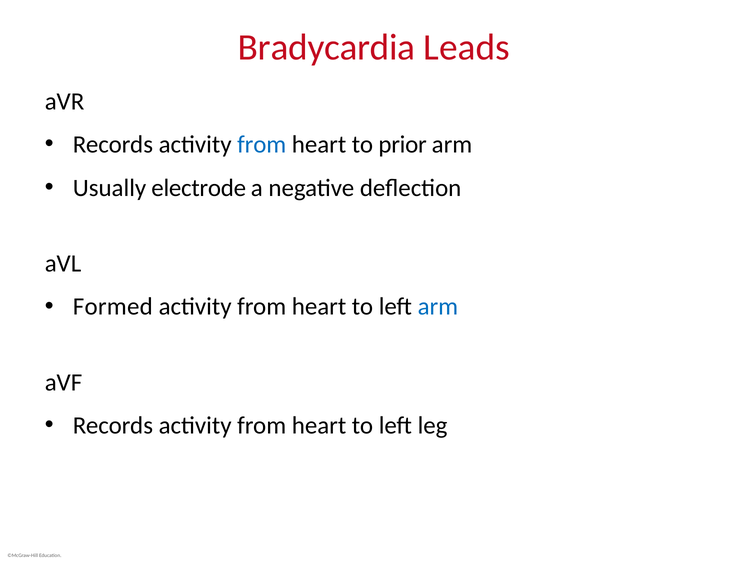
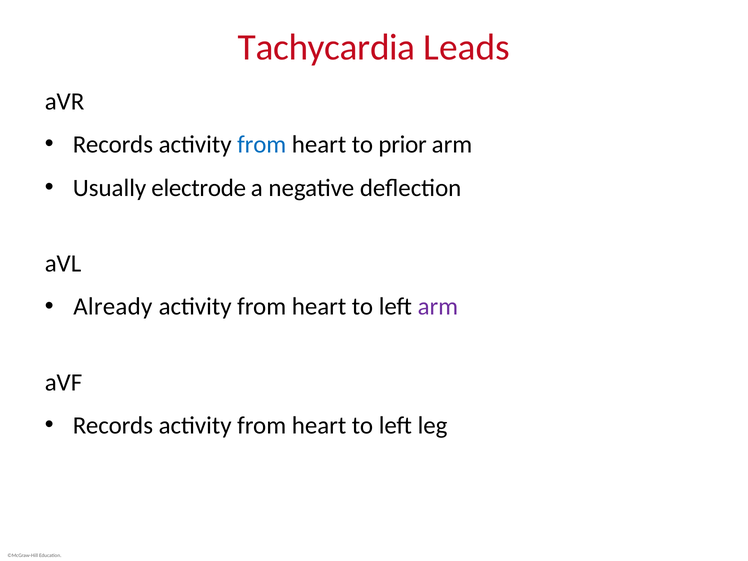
Bradycardia: Bradycardia -> Tachycardia
Formed: Formed -> Already
arm at (438, 307) colour: blue -> purple
